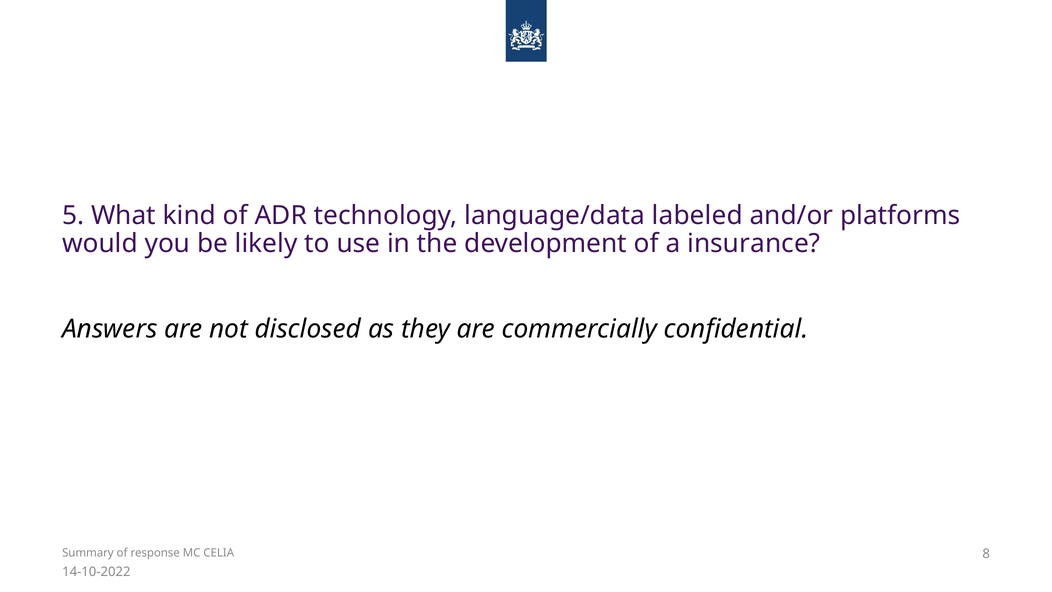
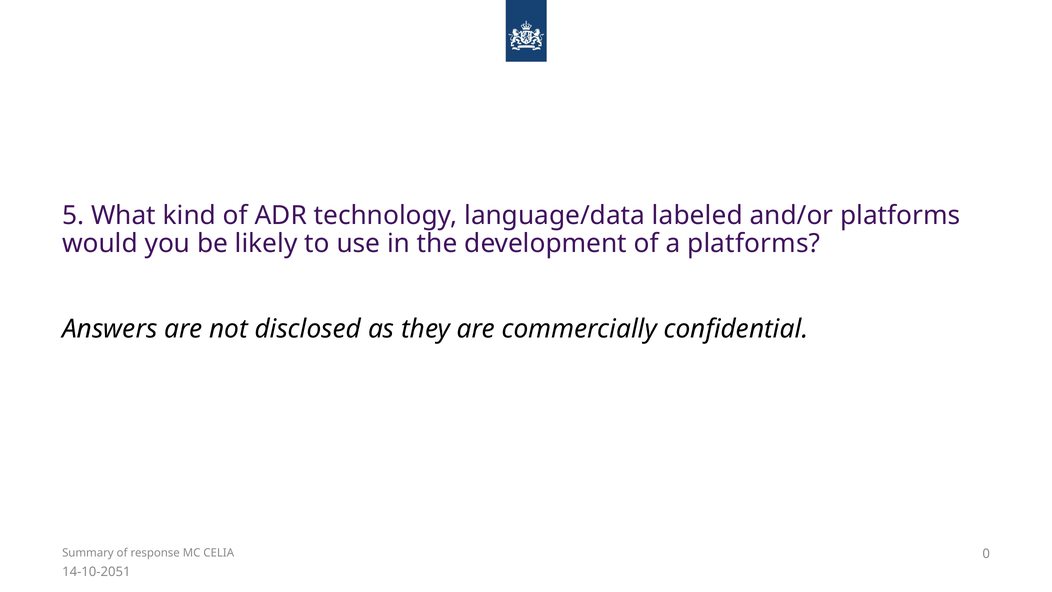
a insurance: insurance -> platforms
8: 8 -> 0
14-10-2022: 14-10-2022 -> 14-10-2051
